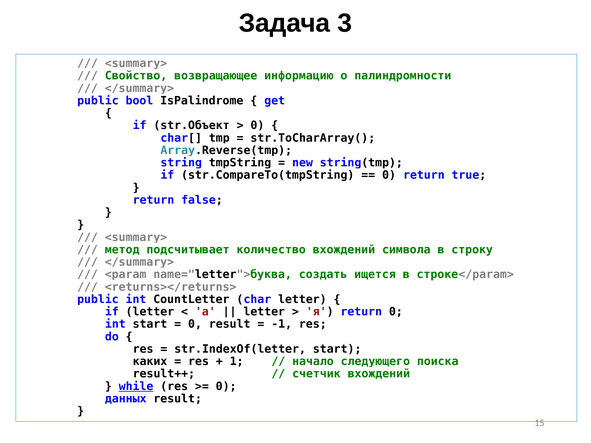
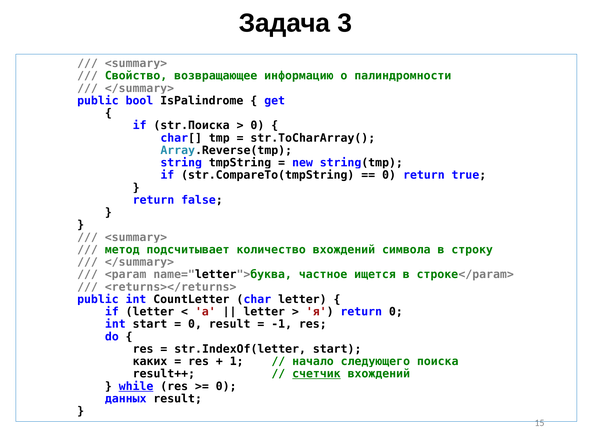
str.Объект: str.Объект -> str.Поиска
создать: создать -> частное
счетчик underline: none -> present
